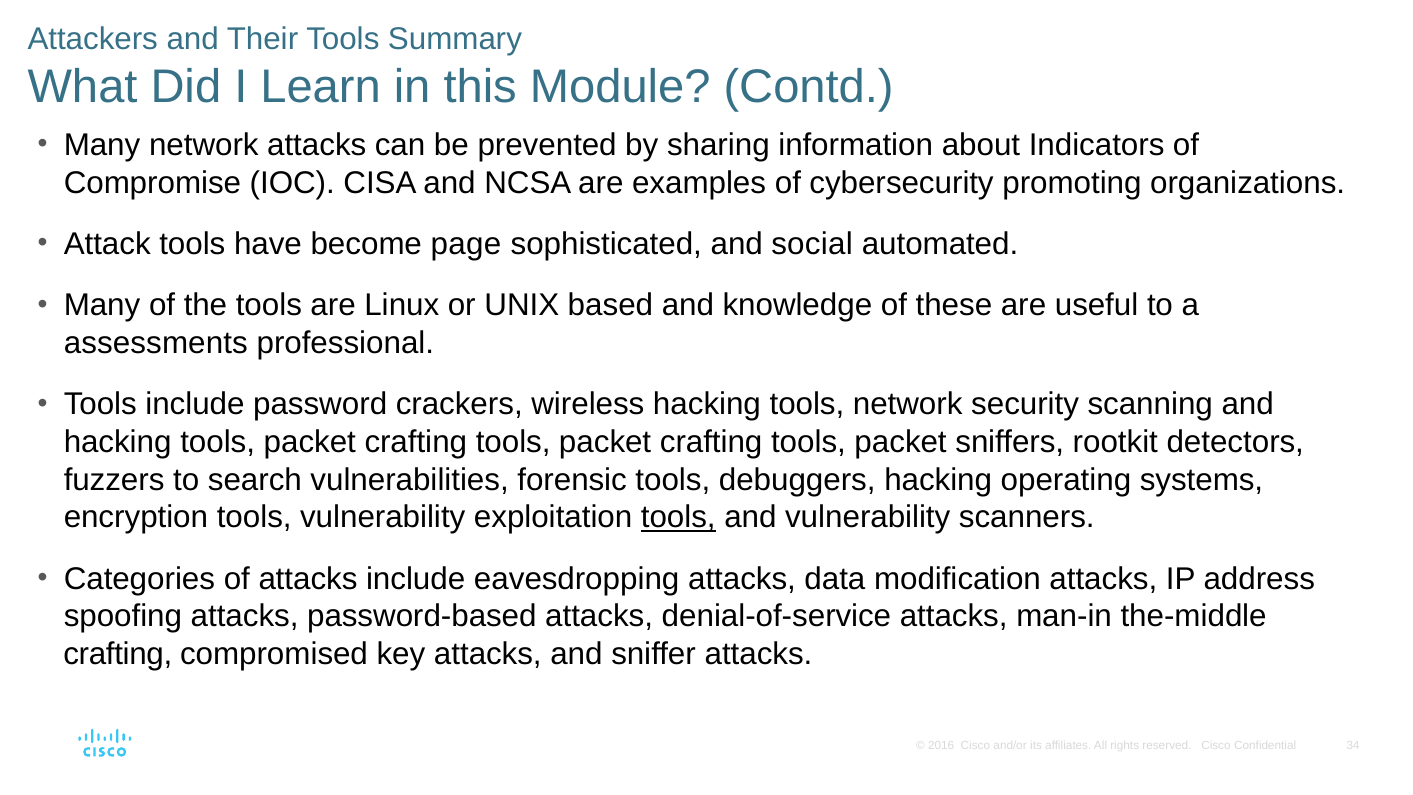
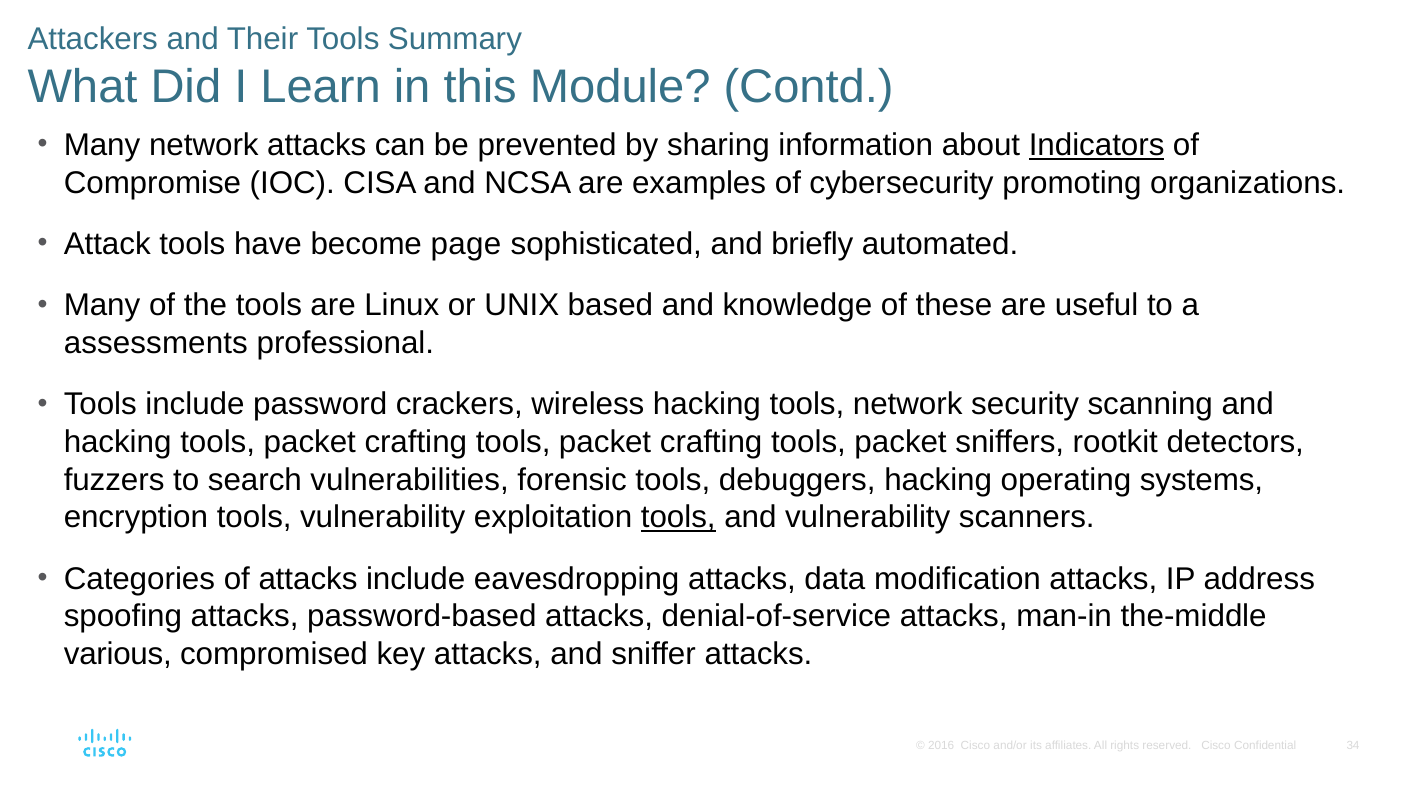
Indicators underline: none -> present
social: social -> briefly
crafting at (118, 654): crafting -> various
